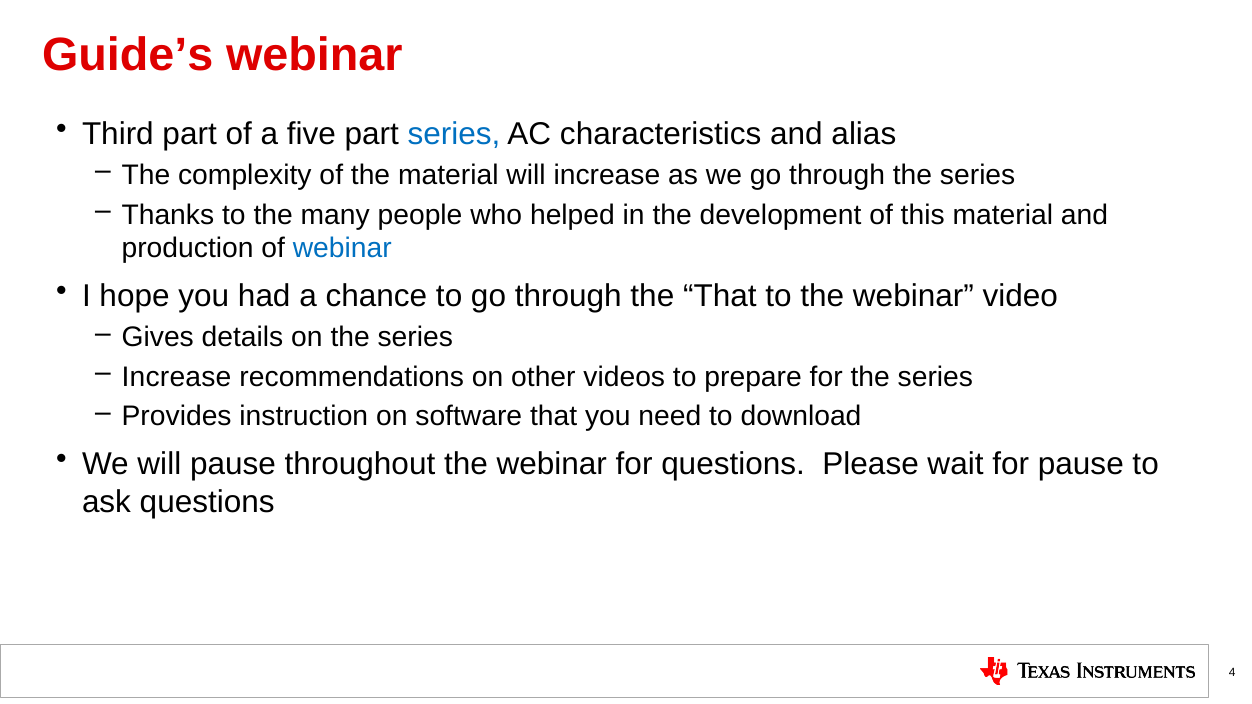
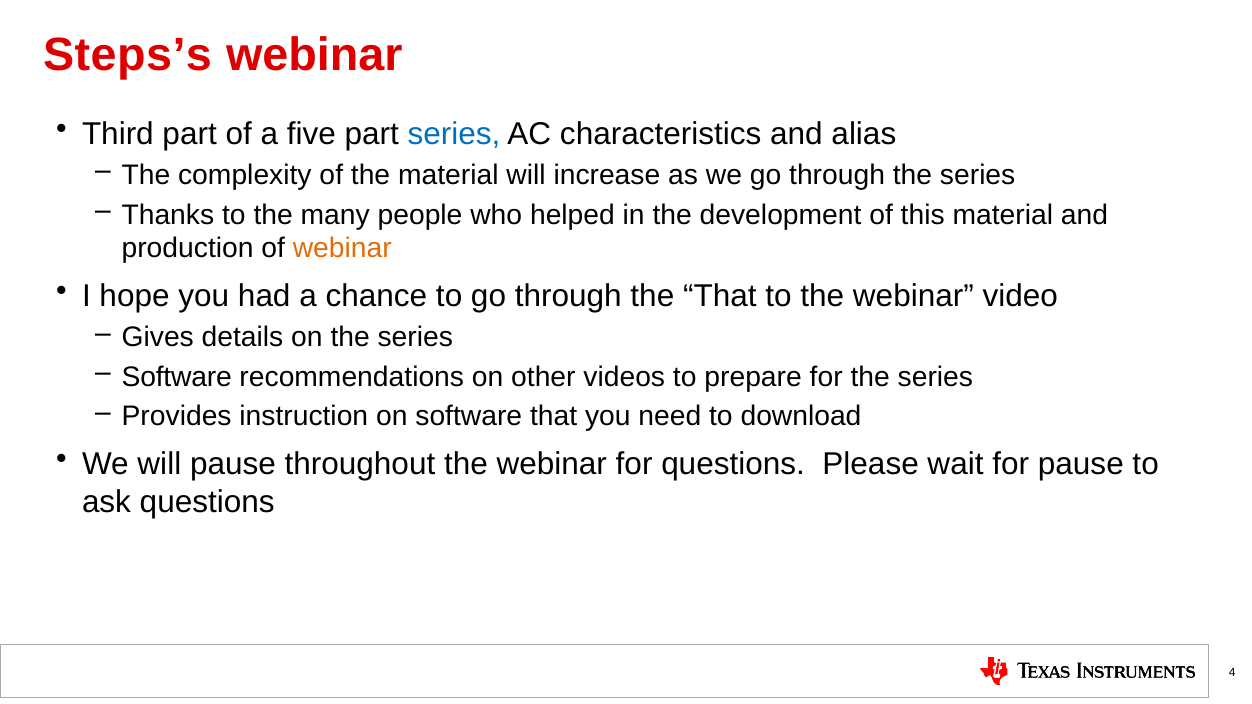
Guide’s: Guide’s -> Steps’s
webinar at (342, 249) colour: blue -> orange
Increase at (177, 377): Increase -> Software
